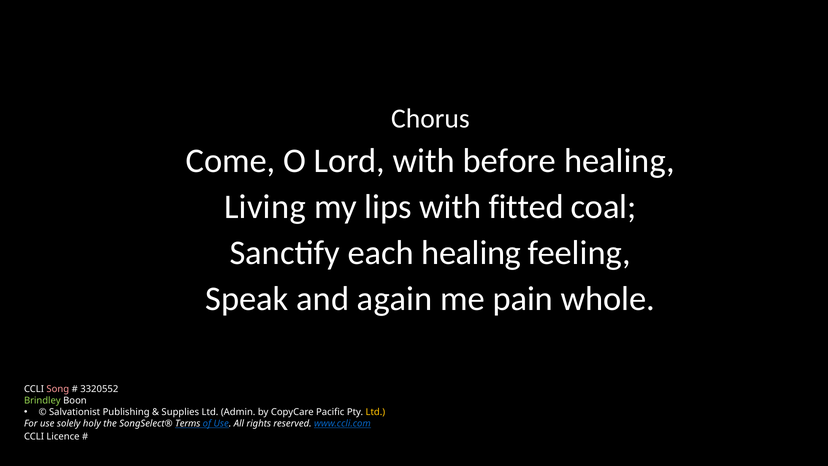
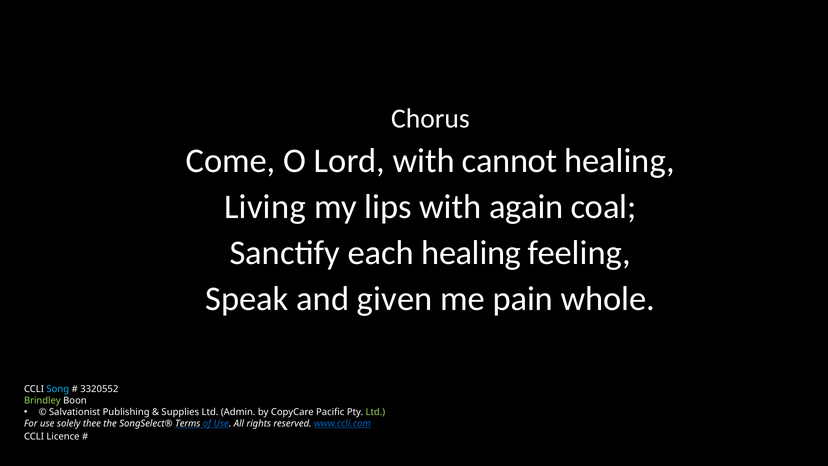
before: before -> cannot
fitted: fitted -> again
again: again -> given
Song colour: pink -> light blue
Ltd at (375, 412) colour: yellow -> light green
holy: holy -> thee
